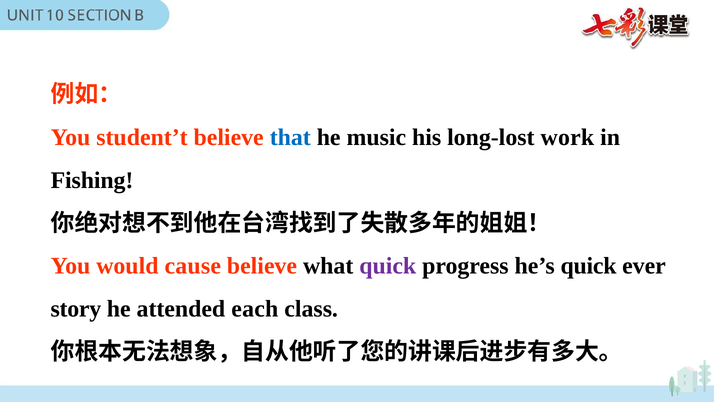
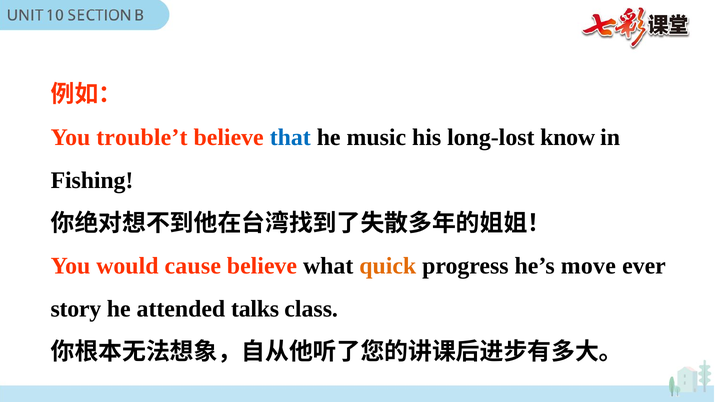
student’t: student’t -> trouble’t
work: work -> know
quick at (388, 266) colour: purple -> orange
he’s quick: quick -> move
each: each -> talks
